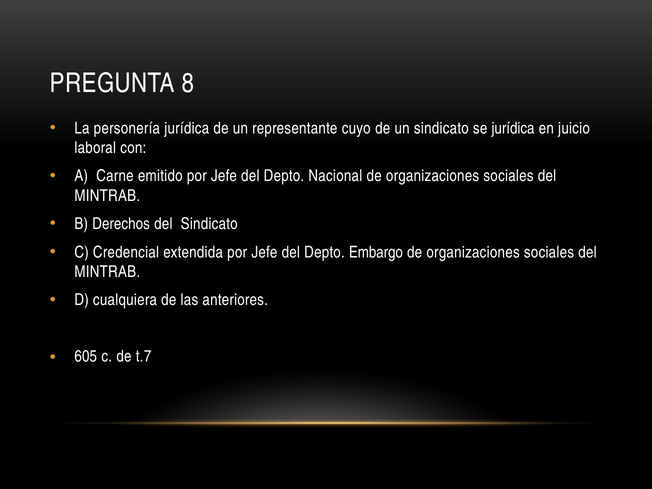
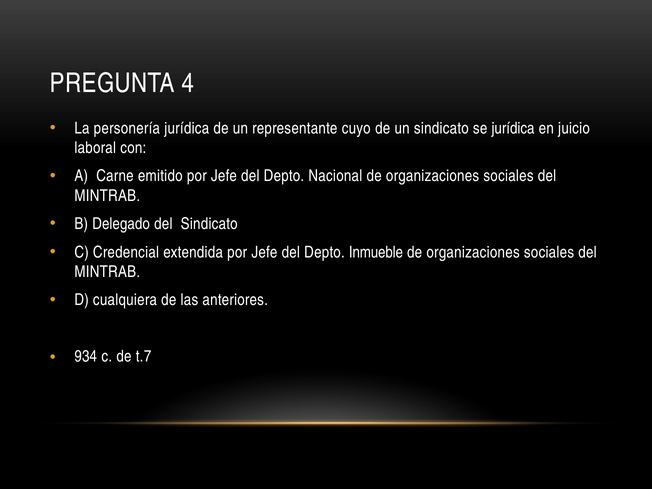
8: 8 -> 4
Derechos: Derechos -> Delegado
Embargo: Embargo -> Inmueble
605: 605 -> 934
